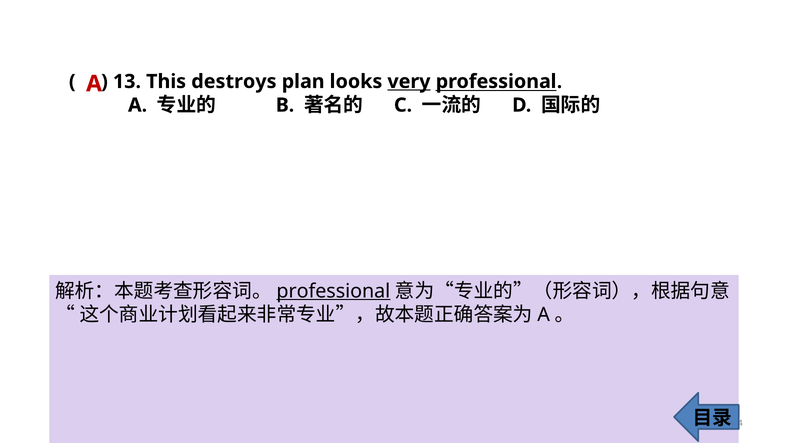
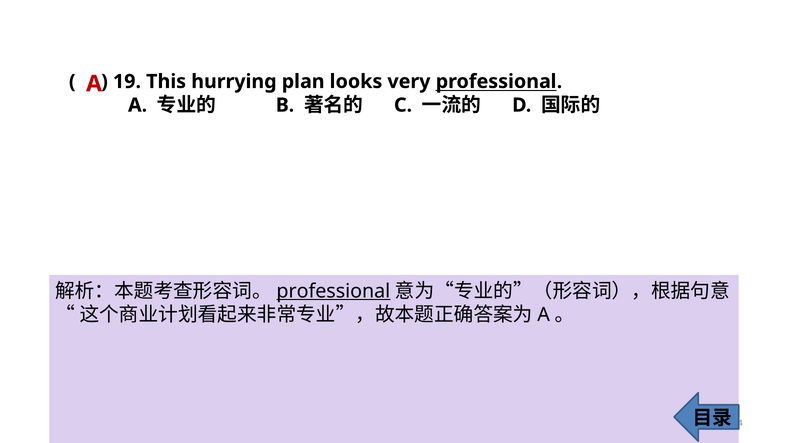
13: 13 -> 19
destroys: destroys -> hurrying
very underline: present -> none
